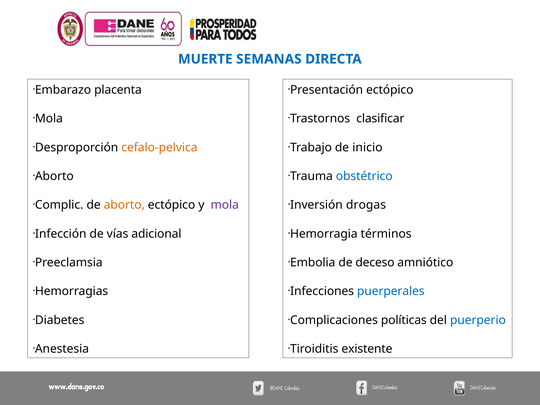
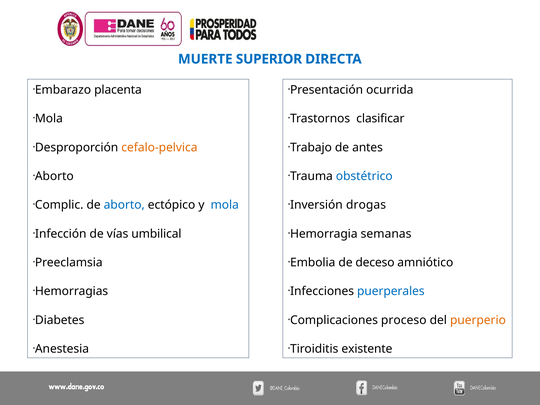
SEMANAS: SEMANAS -> SUPERIOR
Presentación ectópico: ectópico -> ocurrida
inicio: inicio -> antes
aborto at (124, 205) colour: orange -> blue
mola at (225, 205) colour: purple -> blue
adicional: adicional -> umbilical
términos: términos -> semanas
políticas: políticas -> proceso
puerperio colour: blue -> orange
